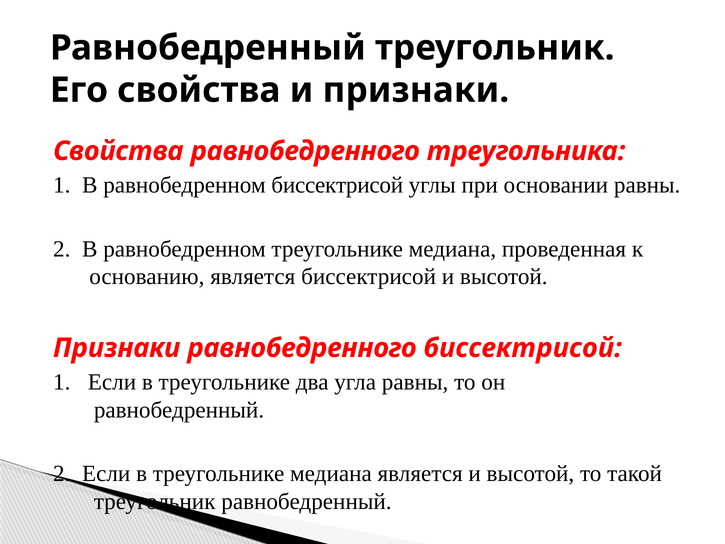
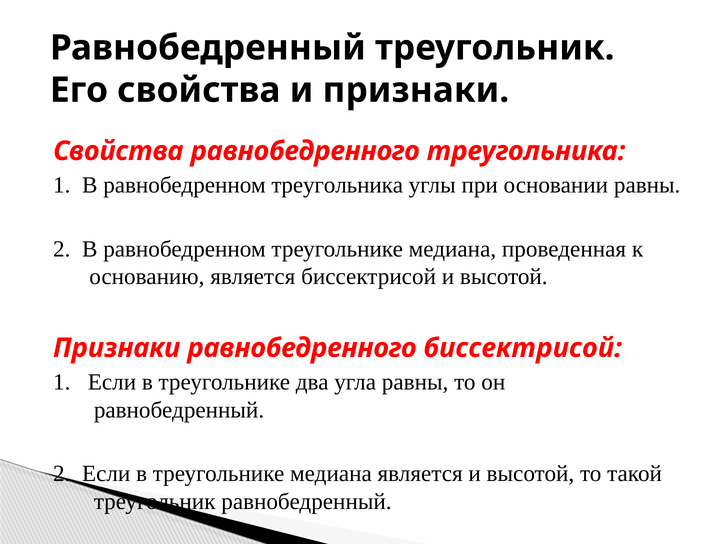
равнобедренном биссектрисой: биссектрисой -> треугольника
